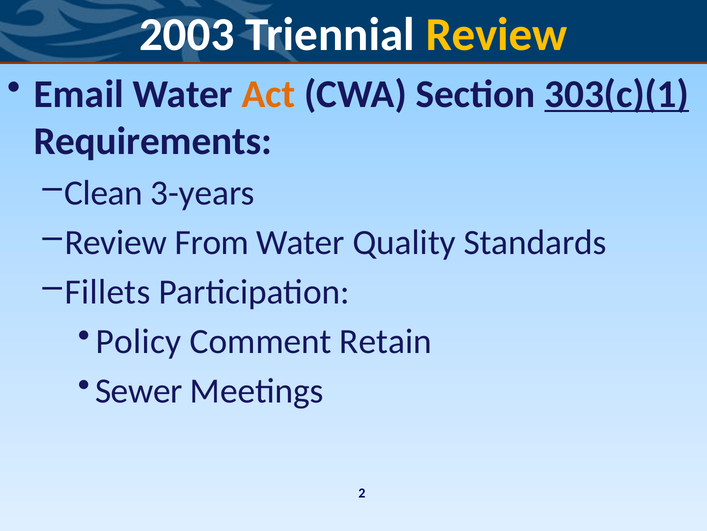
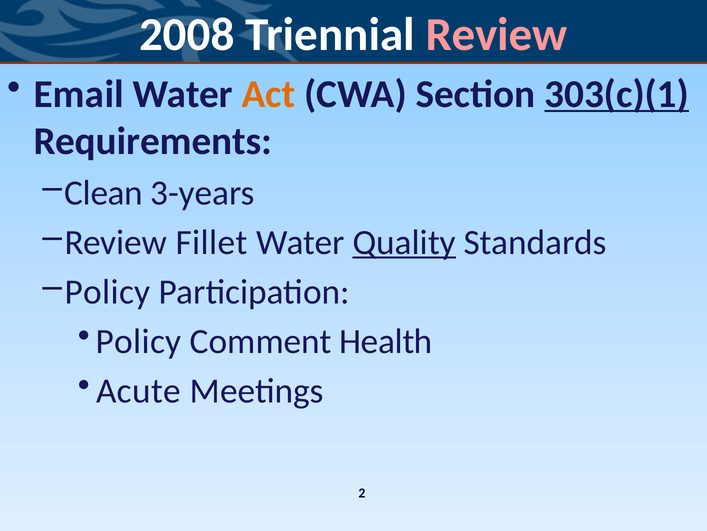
2003: 2003 -> 2008
Review at (497, 35) colour: yellow -> pink
From: From -> Fillet
Quality underline: none -> present
Fillets at (108, 292): Fillets -> Policy
Retain: Retain -> Health
Sewer: Sewer -> Acute
